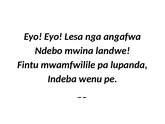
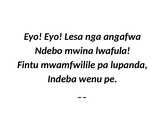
landwe: landwe -> lwafula
